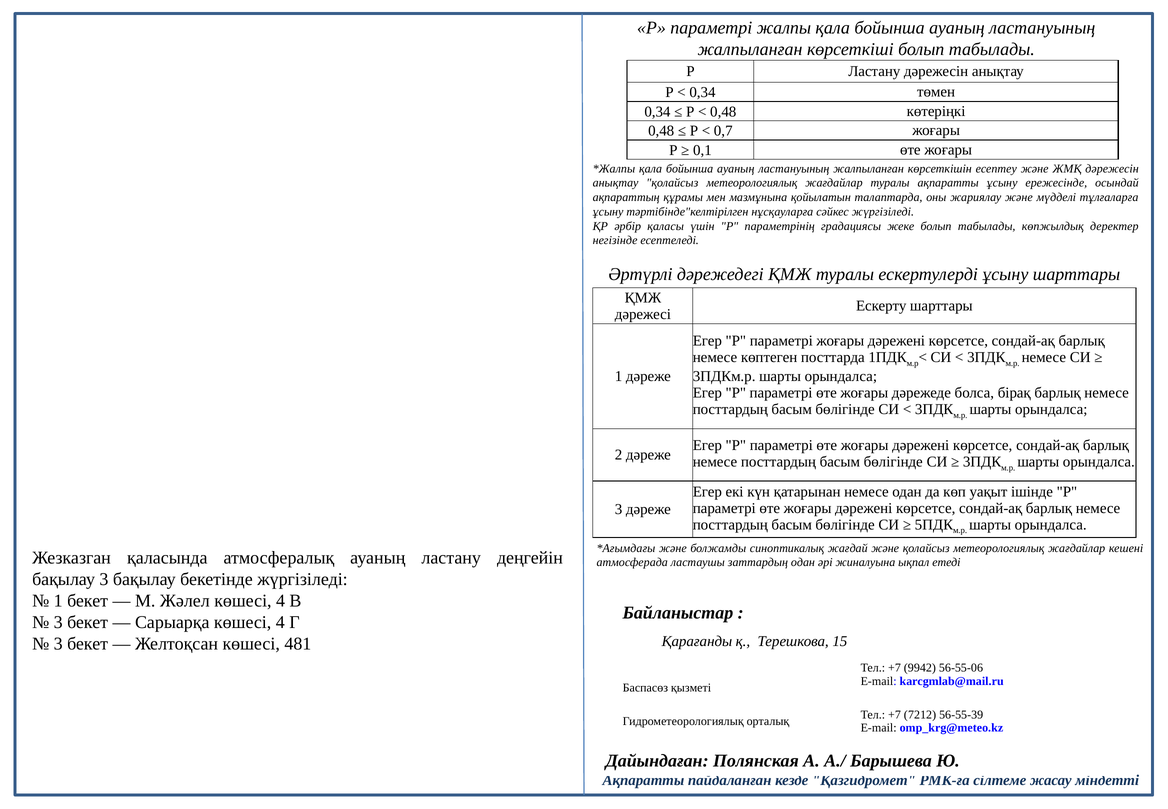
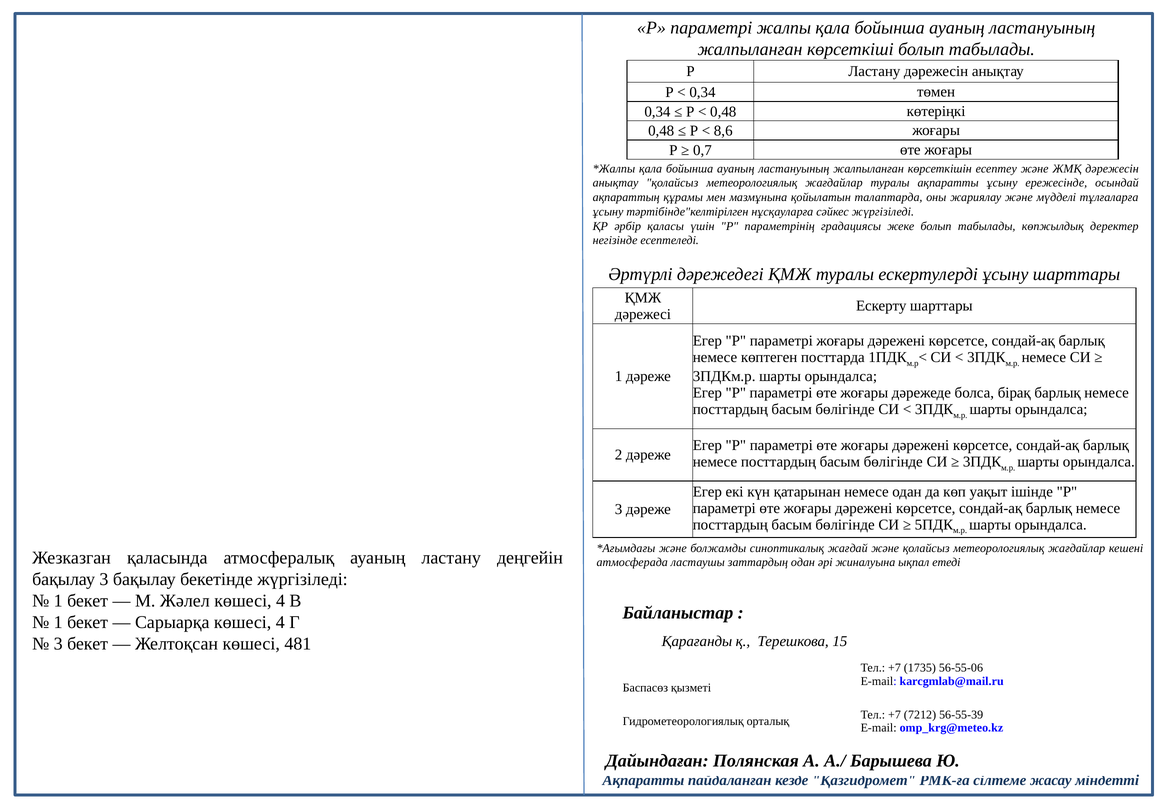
0,7: 0,7 -> 8,6
0,1: 0,1 -> 0,7
3 at (58, 622): 3 -> 1
9942: 9942 -> 1735
